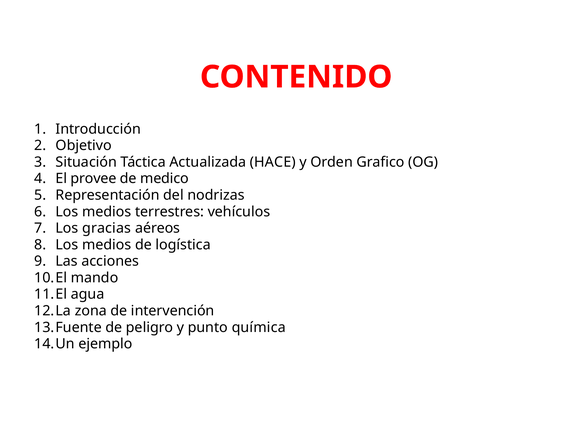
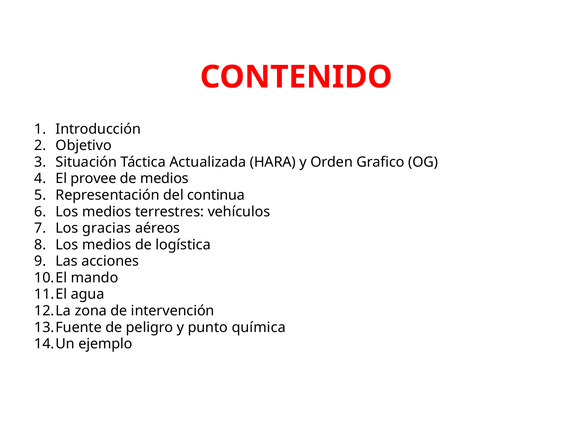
HACE: HACE -> HARA
de medico: medico -> medios
nodrizas: nodrizas -> continua
